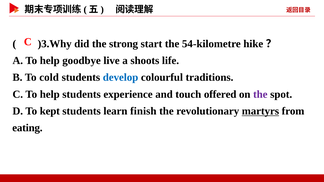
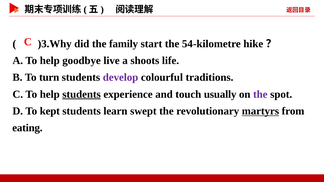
strong: strong -> family
cold: cold -> turn
develop colour: blue -> purple
students at (82, 94) underline: none -> present
offered: offered -> usually
finish: finish -> swept
